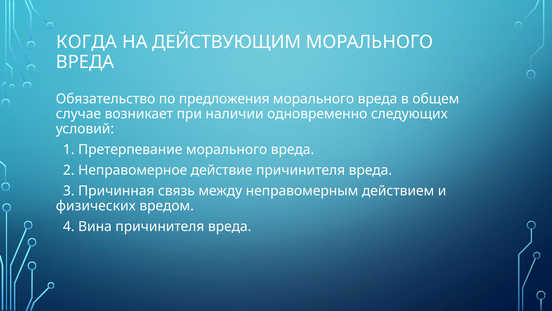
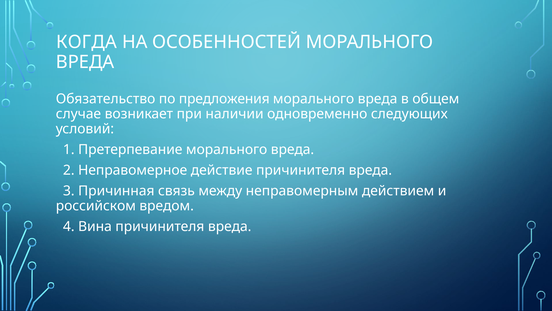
ДЕЙСТВУЮЩИМ: ДЕЙСТВУЮЩИМ -> ОСОБЕННОСТЕЙ
физических: физических -> российском
